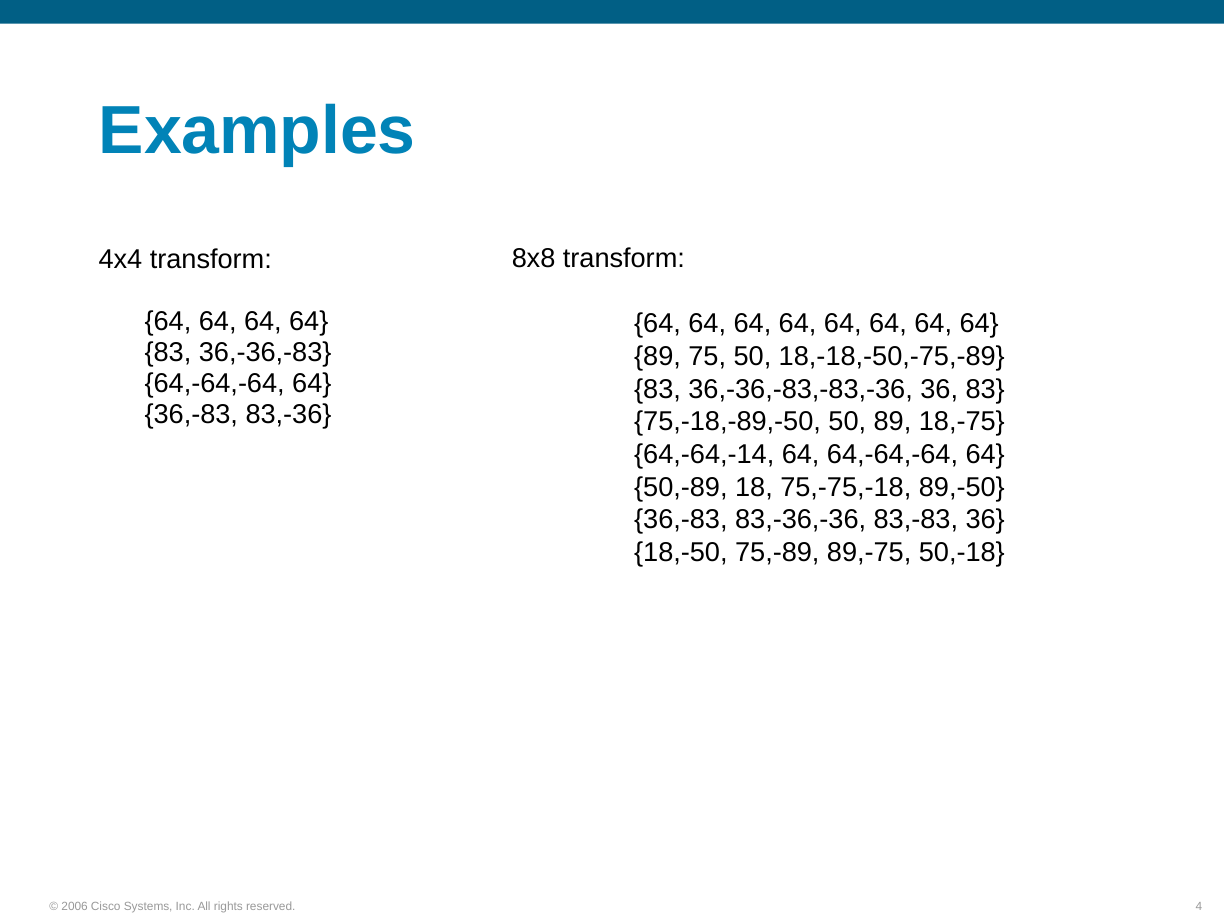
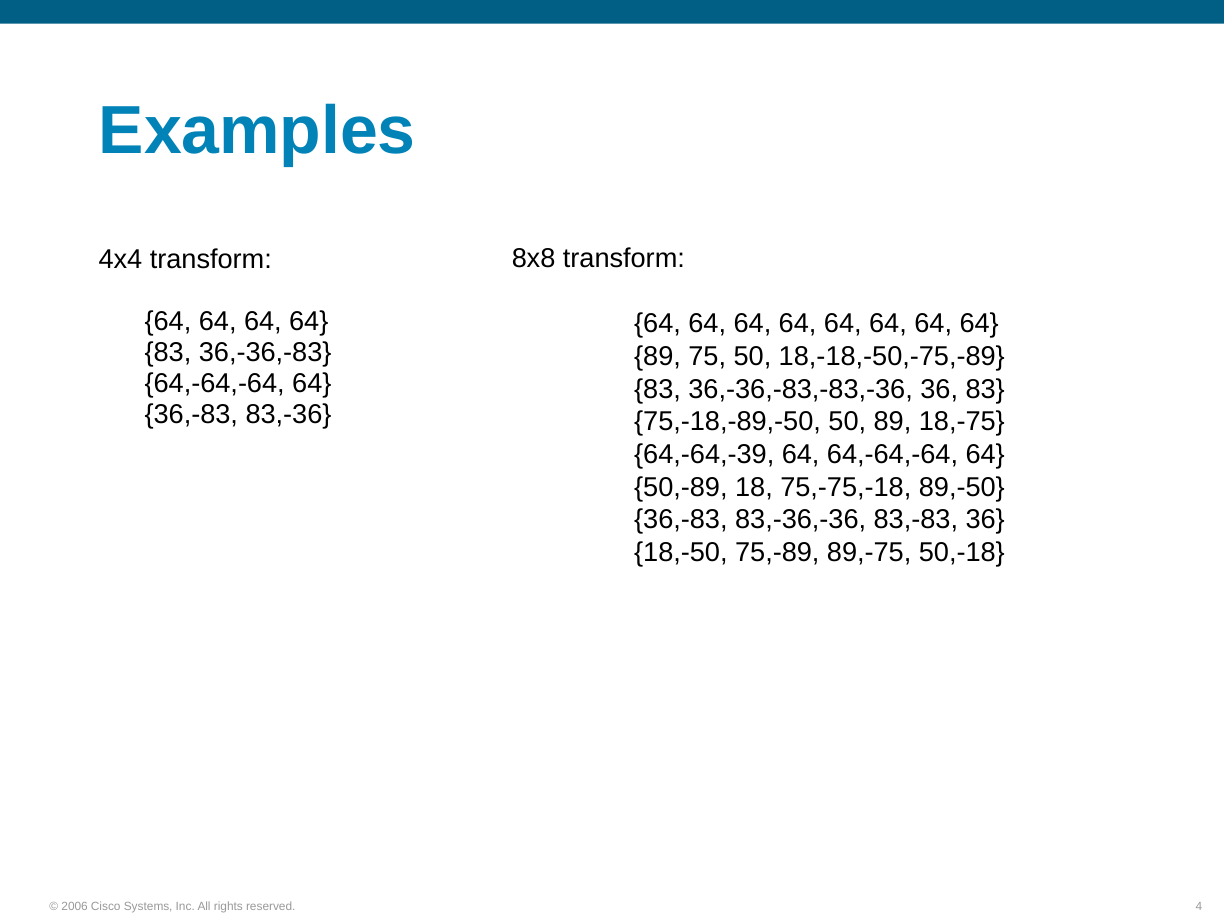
64,-64,-14: 64,-64,-14 -> 64,-64,-39
